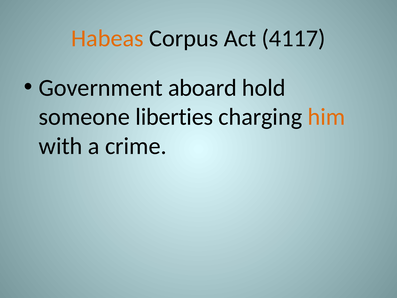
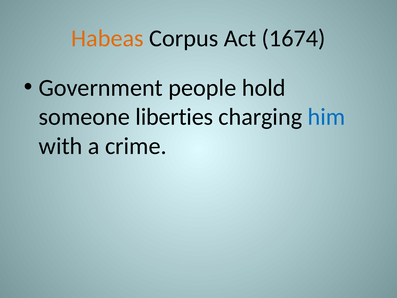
4117: 4117 -> 1674
aboard: aboard -> people
him colour: orange -> blue
